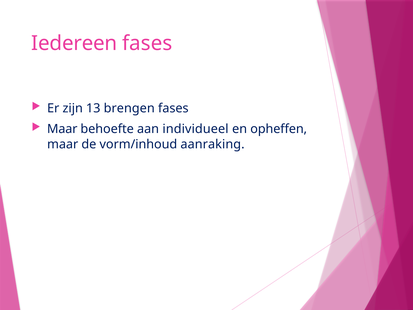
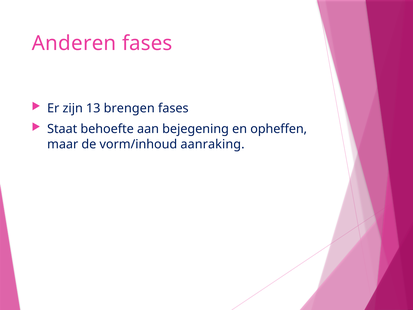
Iedereen: Iedereen -> Anderen
Maar at (62, 129): Maar -> Staat
individueel: individueel -> bejegening
